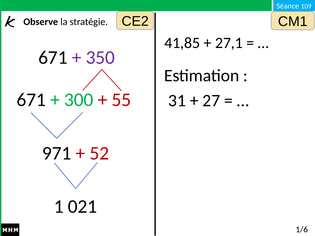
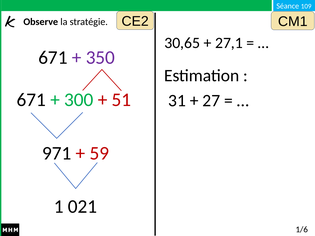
41,85: 41,85 -> 30,65
55: 55 -> 51
52: 52 -> 59
